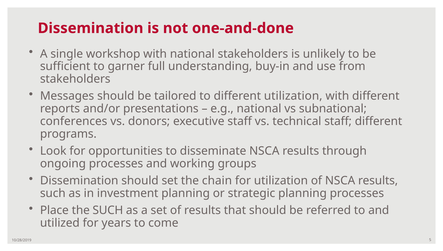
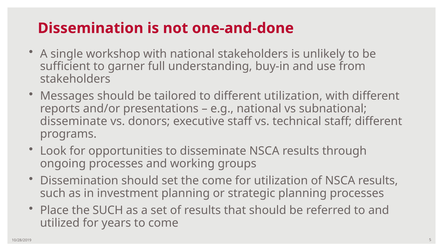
conferences at (74, 121): conferences -> disseminate
the chain: chain -> come
